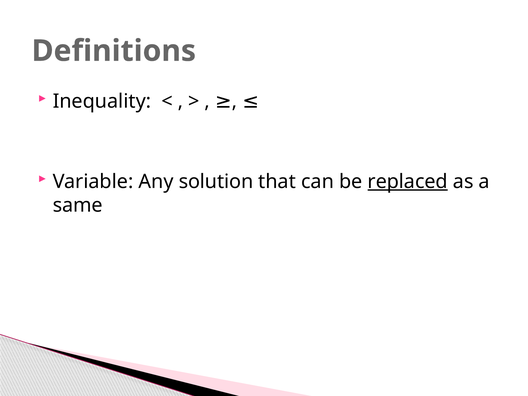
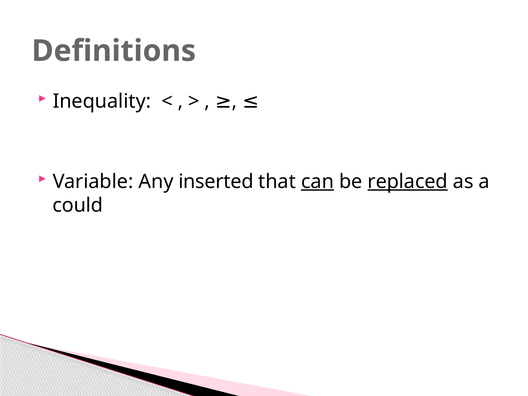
solution: solution -> inserted
can underline: none -> present
same: same -> could
